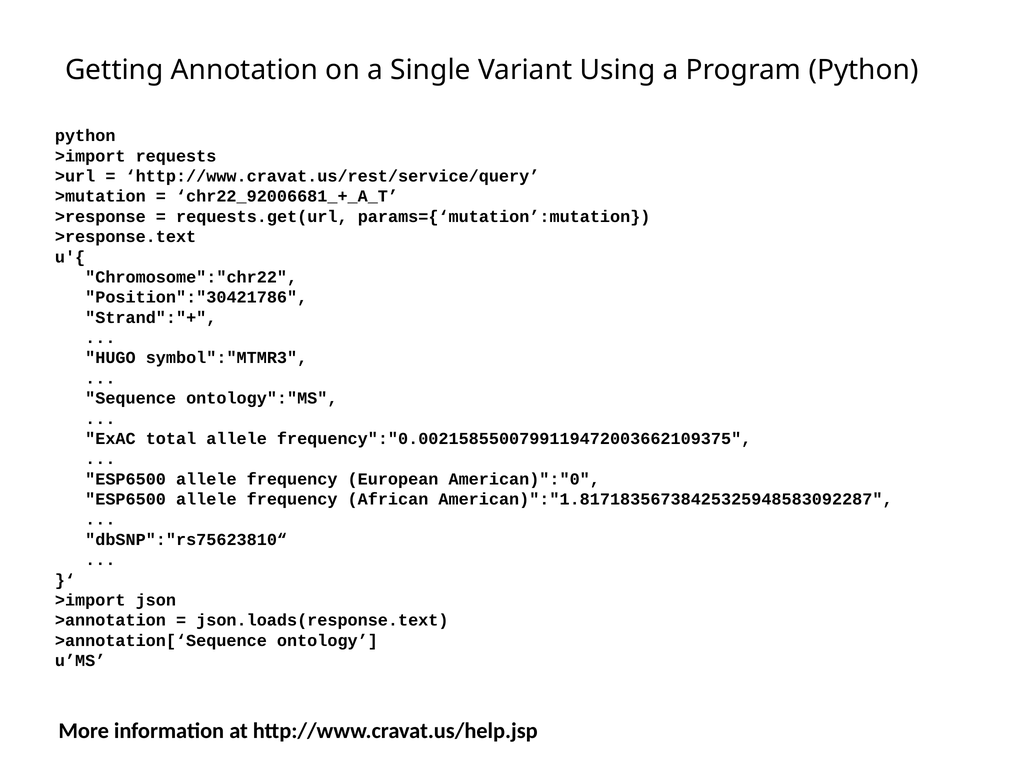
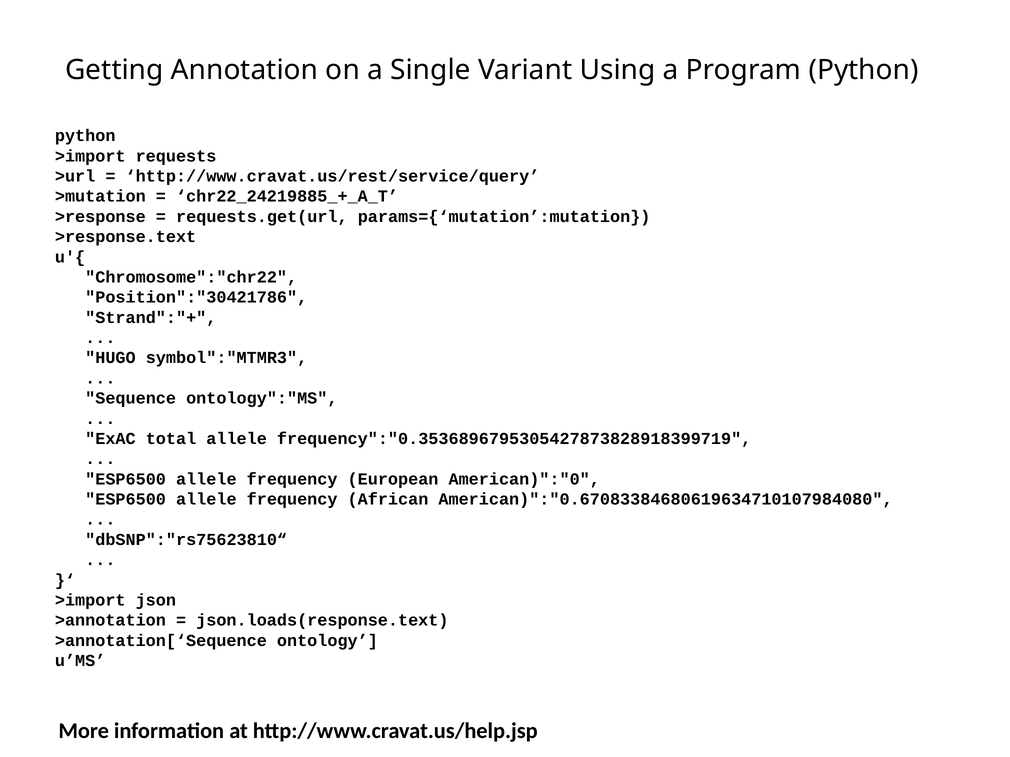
chr22_92006681_+_A_T: chr22_92006681_+_A_T -> chr22_24219885_+_A_T
frequency":"0.0021585500799119472003662109375: frequency":"0.0021585500799119472003662109375 -> frequency":"0.3536896795305427873828918399719
American)":"1.81718356738425325948583092287: American)":"1.81718356738425325948583092287 -> American)":"0.67083384680619634710107984080
